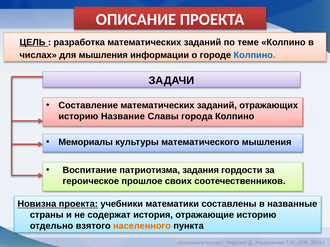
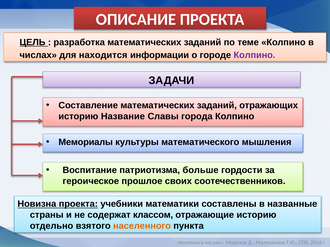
для мышления: мышления -> находится
Колпино at (254, 55) colour: blue -> purple
задания: задания -> больше
история: история -> классом
